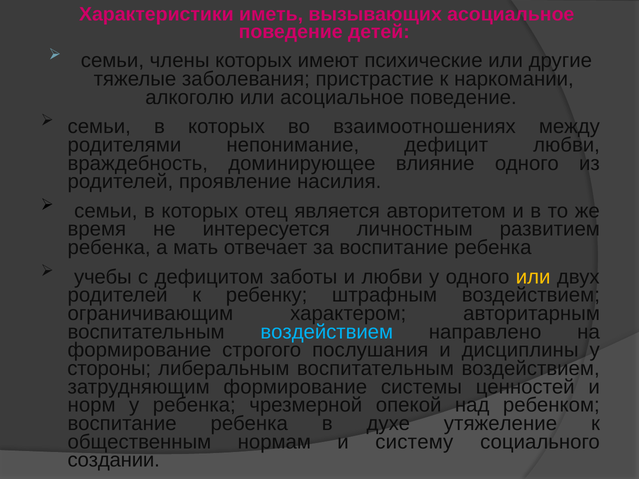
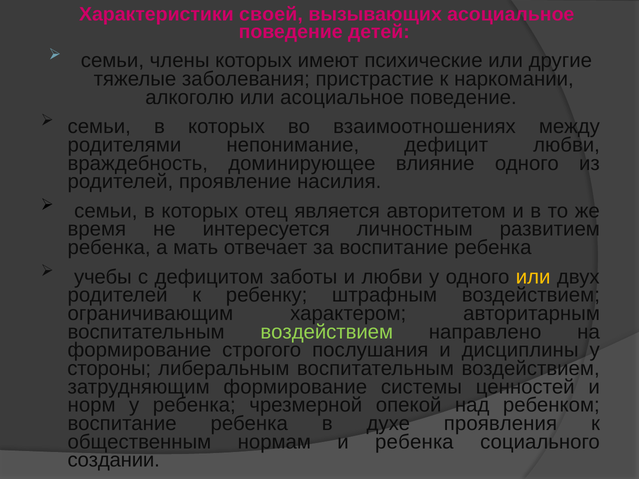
иметь: иметь -> своей
воздействием at (327, 332) colour: light blue -> light green
утяжеление: утяжеление -> проявления
и систему: систему -> ребенка
